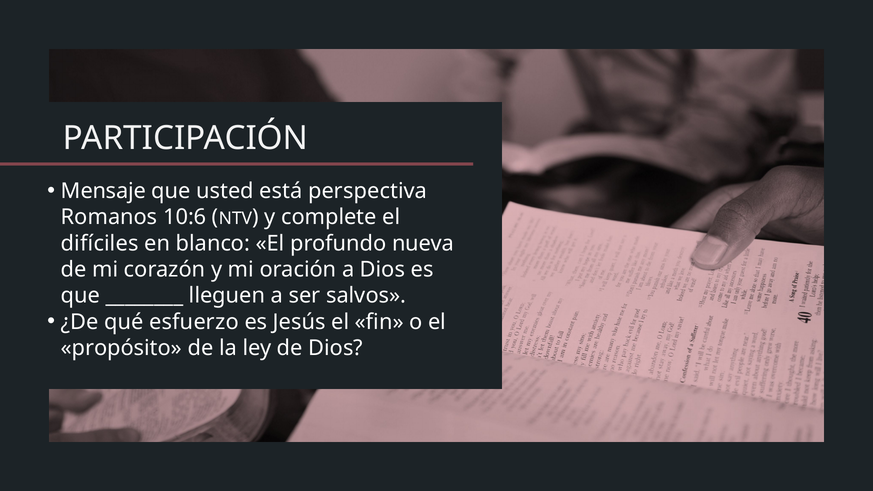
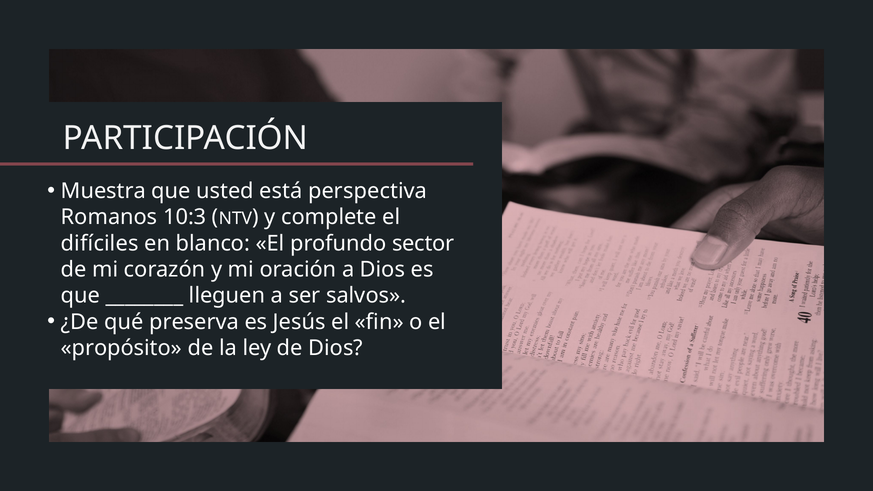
Mensaje: Mensaje -> Muestra
10:6: 10:6 -> 10:3
nueva: nueva -> sector
esfuerzo: esfuerzo -> preserva
